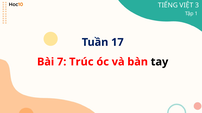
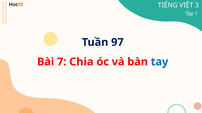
17: 17 -> 97
Trúc: Trúc -> Chia
tay colour: black -> blue
